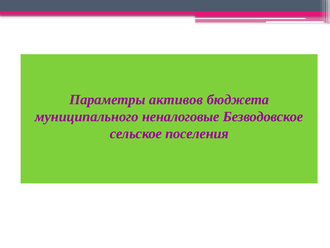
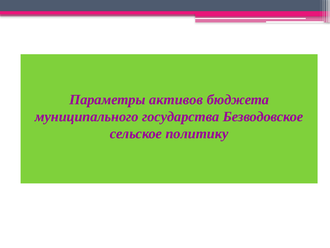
неналоговые: неналоговые -> государства
поселения: поселения -> политику
